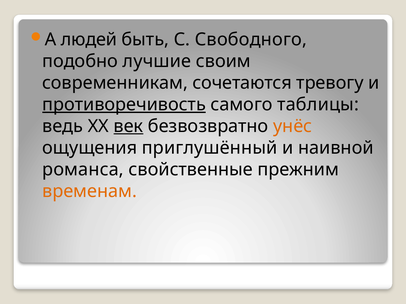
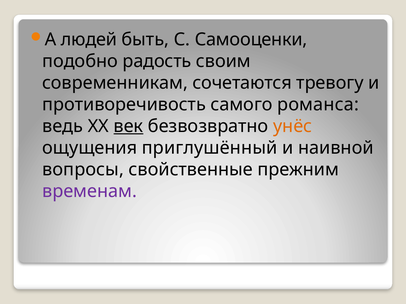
Свободного: Свободного -> Самооценки
лучшие: лучшие -> радость
противоречивость underline: present -> none
таблицы: таблицы -> романса
романса: романса -> вопросы
временам colour: orange -> purple
